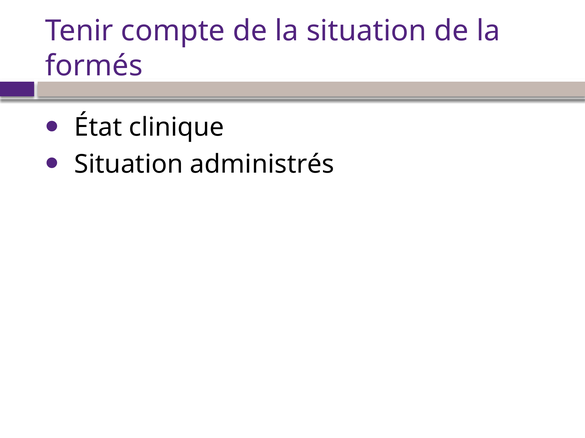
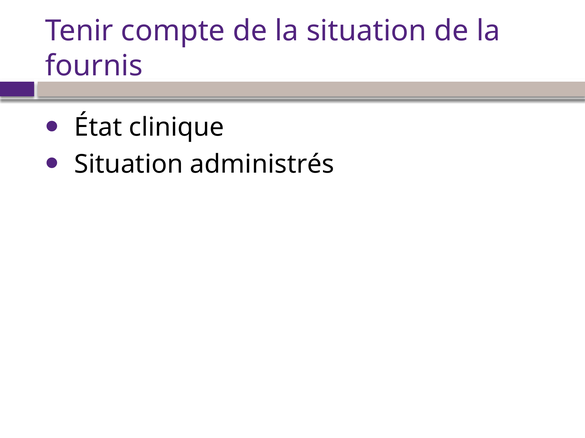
formés: formés -> fournis
